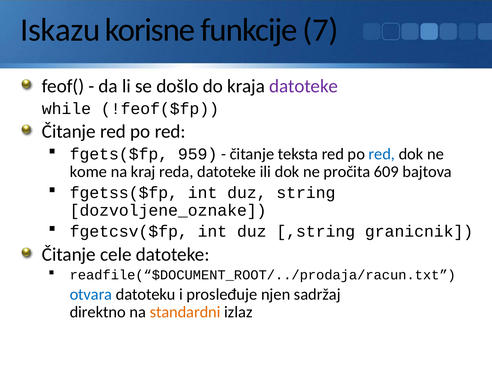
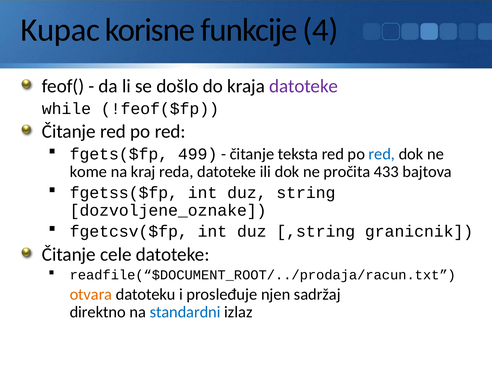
Iskazu: Iskazu -> Kupac
7: 7 -> 4
959: 959 -> 499
609: 609 -> 433
otvara colour: blue -> orange
standardni colour: orange -> blue
